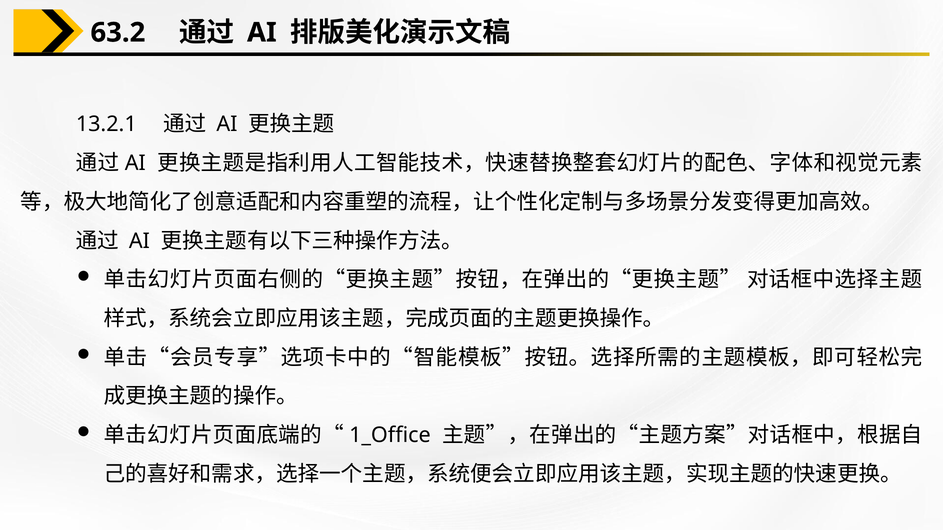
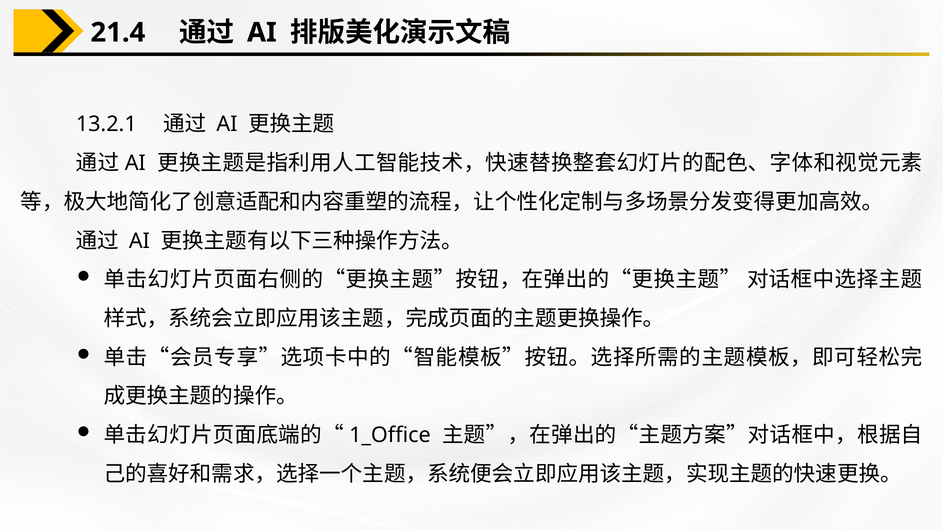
63.2: 63.2 -> 21.4
